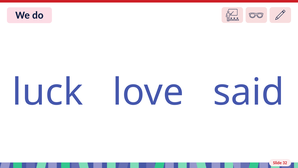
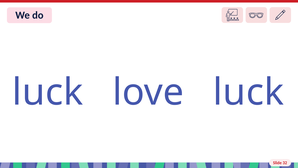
love said: said -> luck
